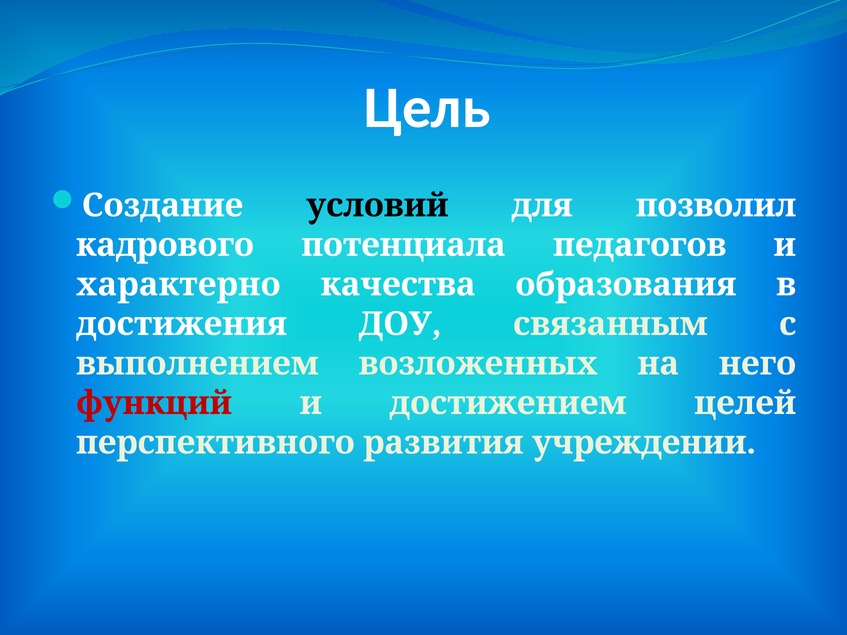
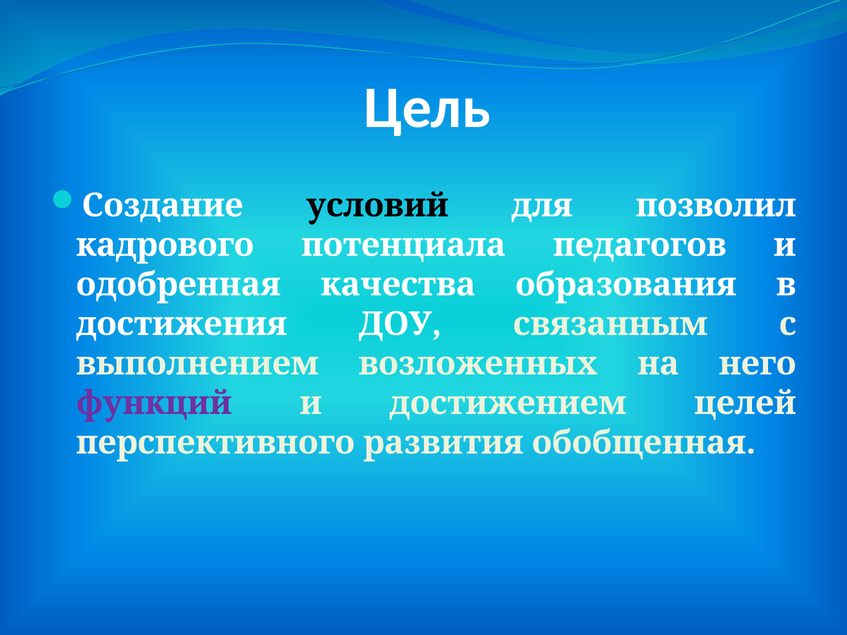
характерно: характерно -> одобренная
функций colour: red -> purple
учреждении: учреждении -> обобщенная
